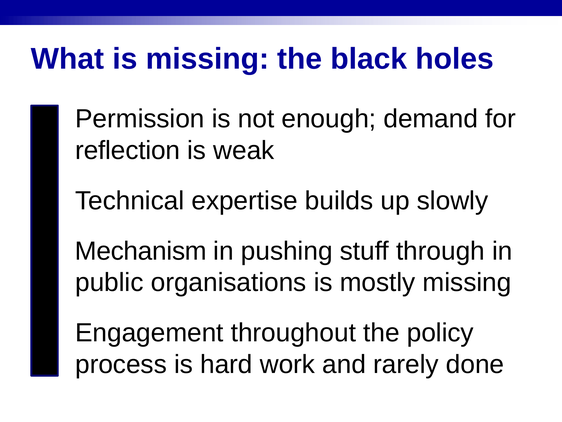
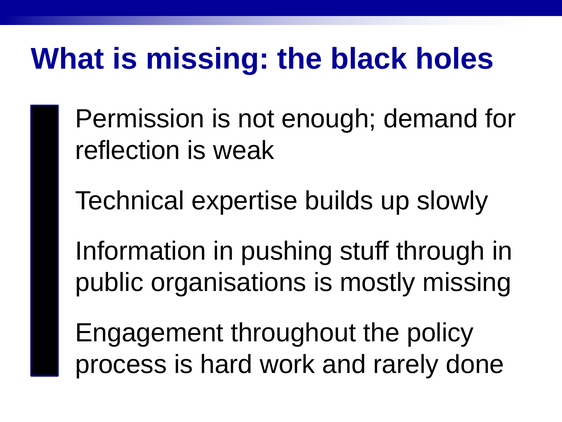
Mechanism: Mechanism -> Information
